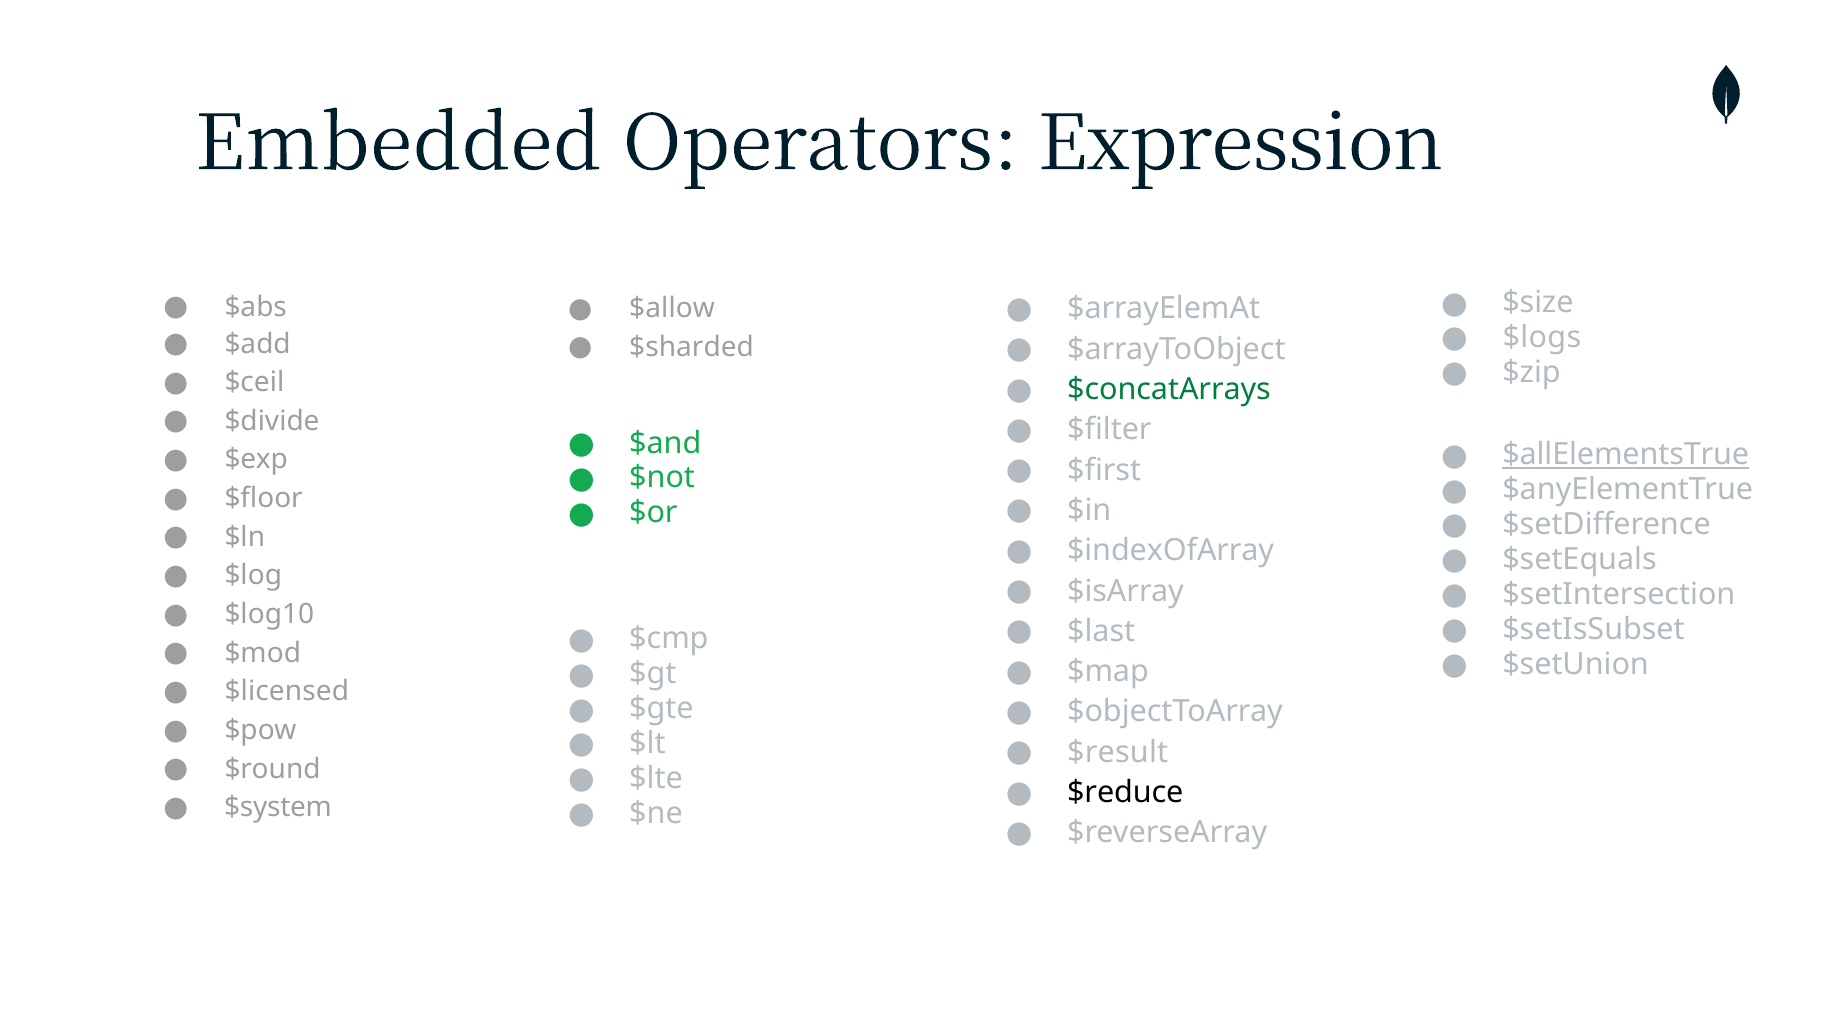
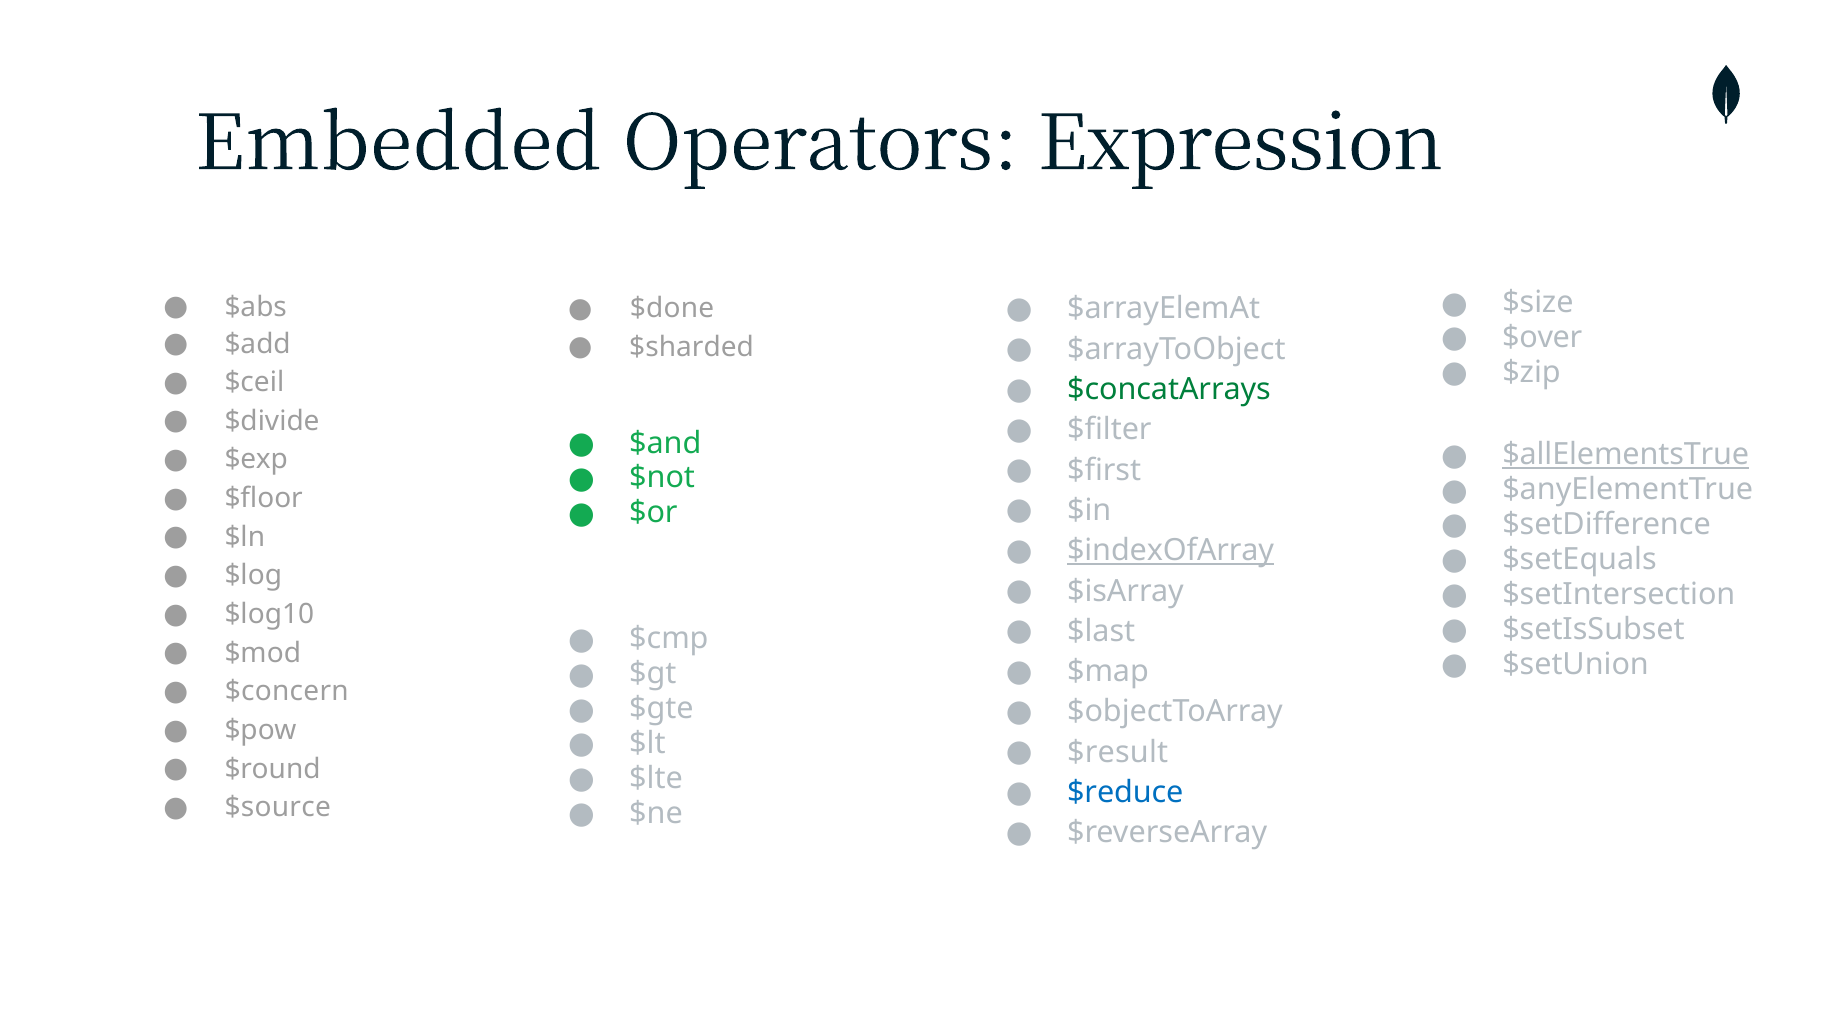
$allow: $allow -> $done
$logs: $logs -> $over
$indexOfArray underline: none -> present
$licensed: $licensed -> $concern
$reduce colour: black -> blue
$system: $system -> $source
